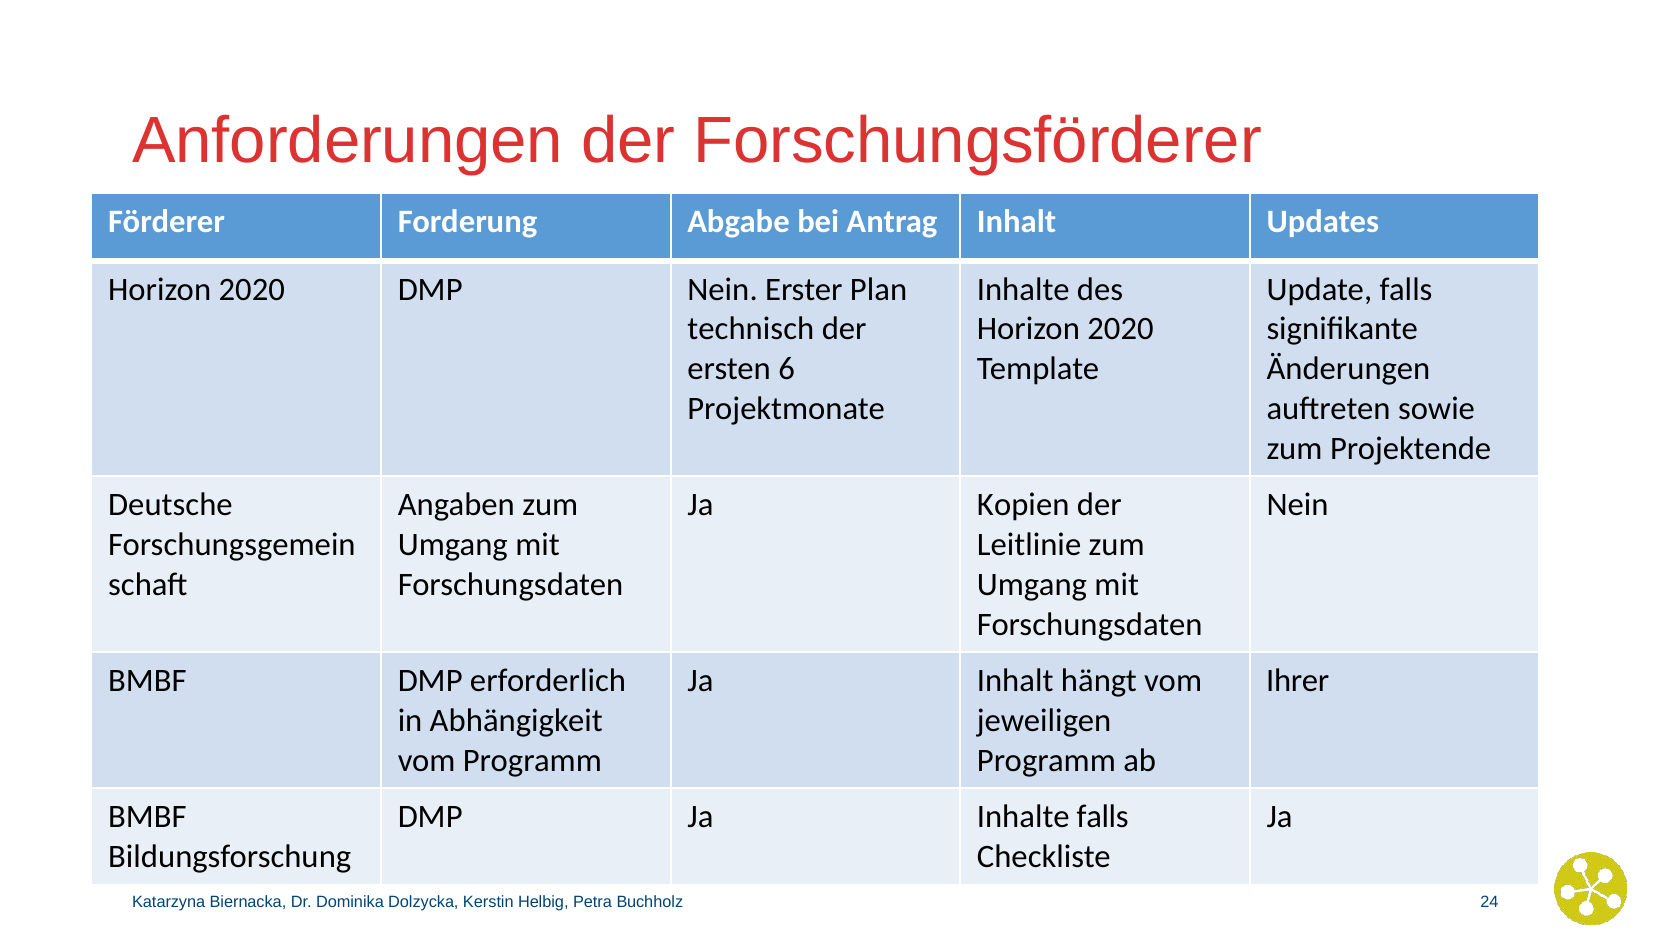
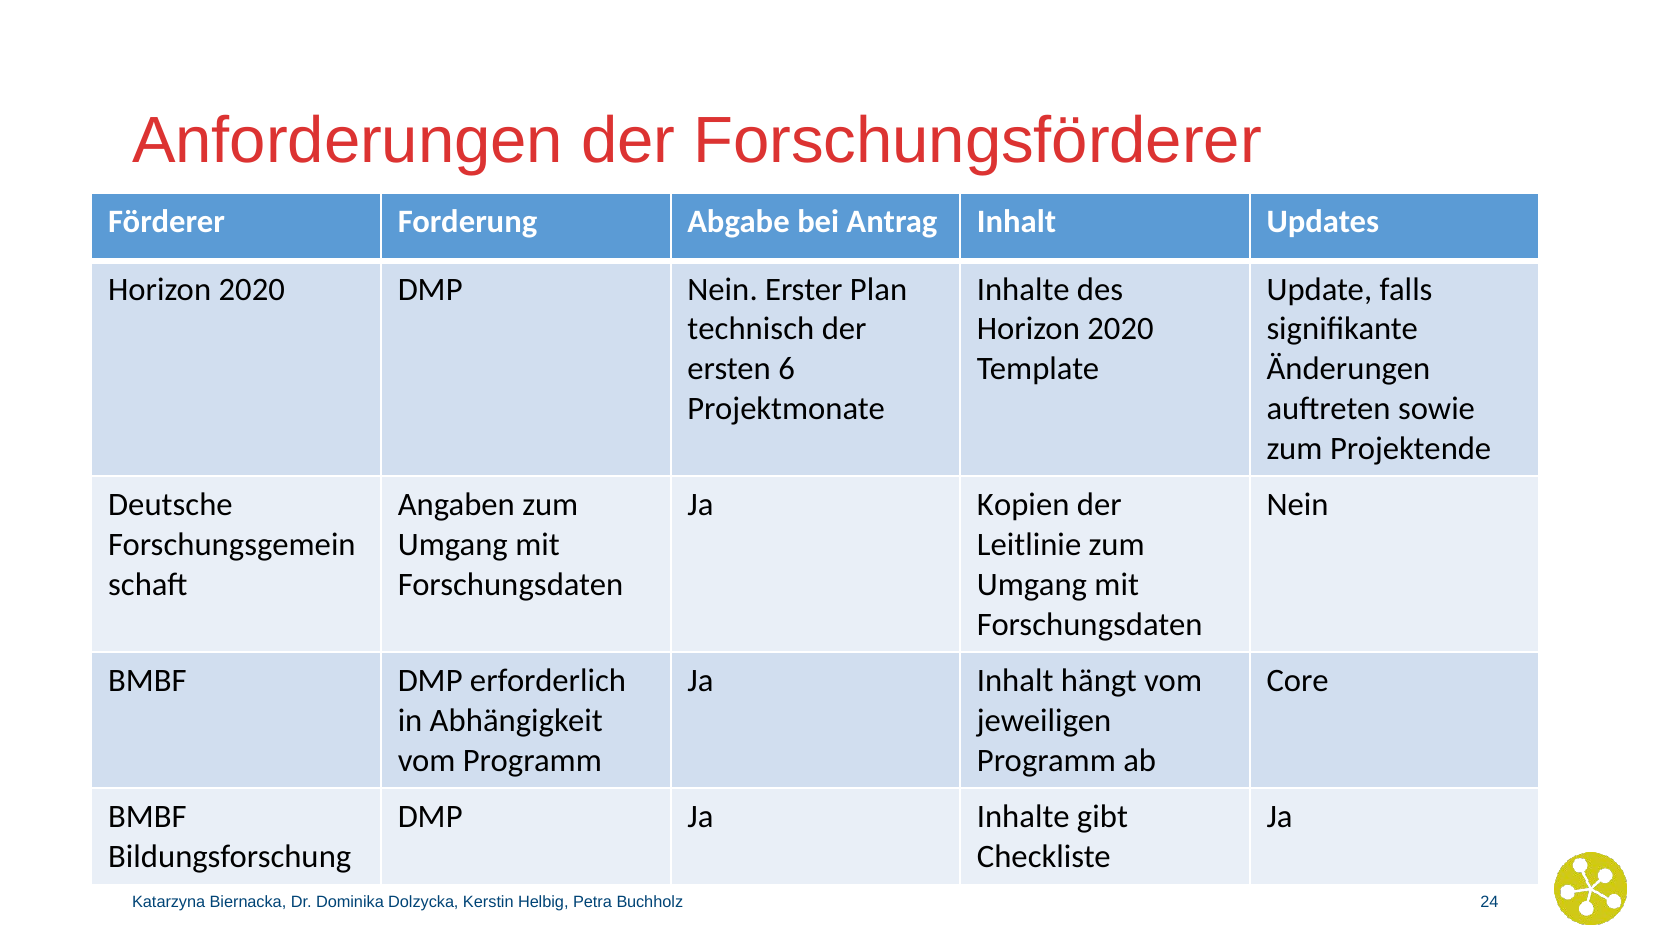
Ihrer: Ihrer -> Core
Inhalte falls: falls -> gibt
